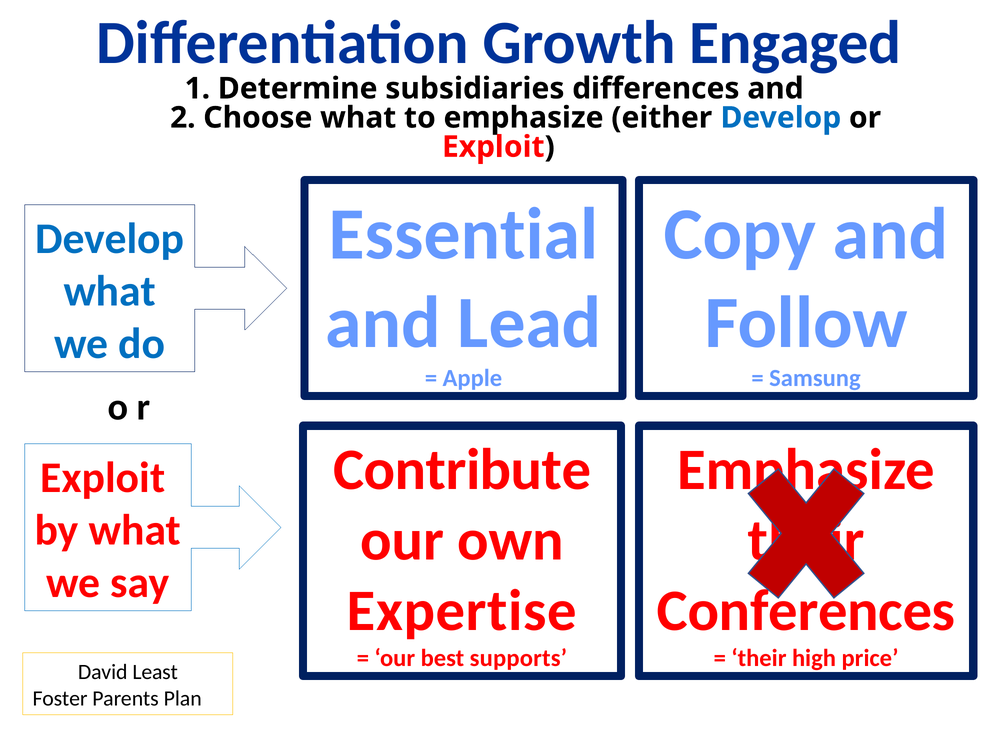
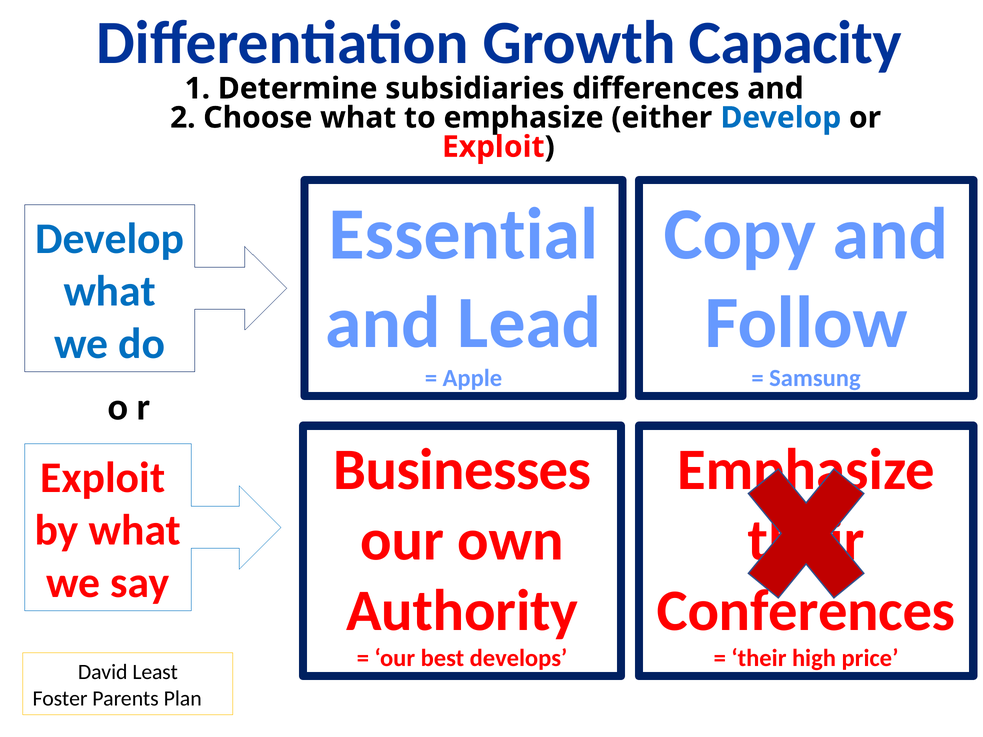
Engaged: Engaged -> Capacity
Contribute: Contribute -> Businesses
Expertise: Expertise -> Authority
supports: supports -> develops
